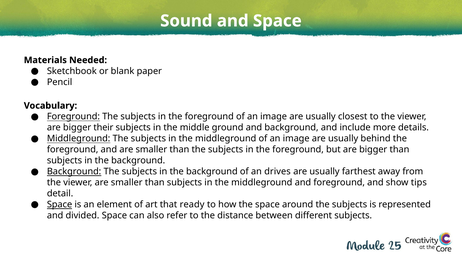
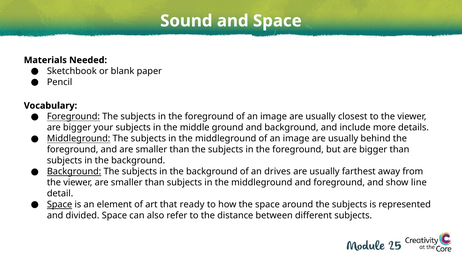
their: their -> your
tips: tips -> line
